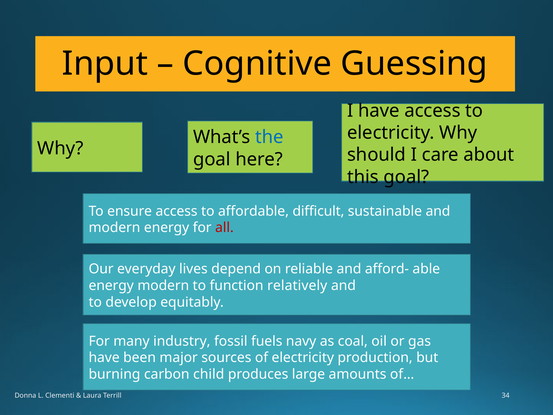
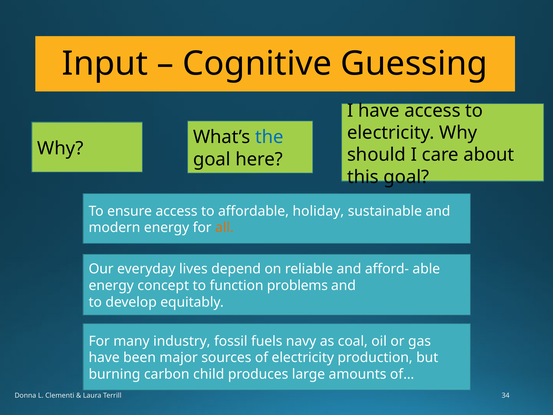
difficult: difficult -> holiday
all colour: red -> orange
energy modern: modern -> concept
relatively: relatively -> problems
